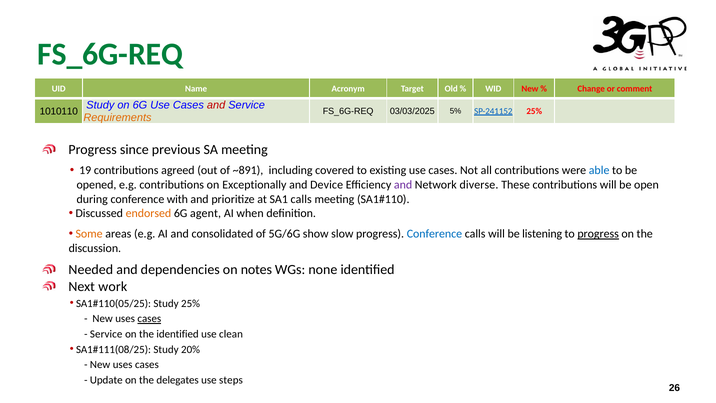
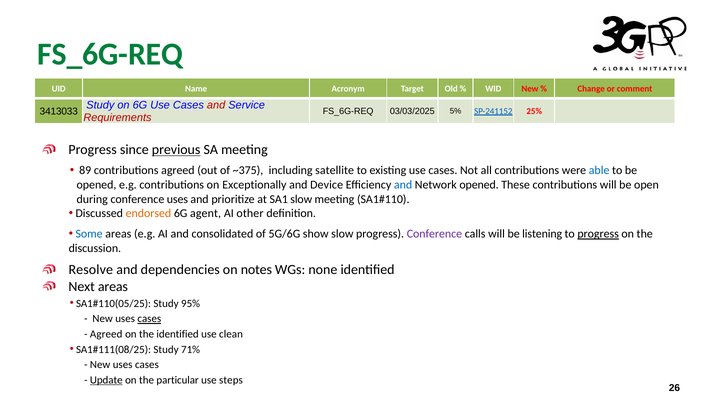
1010110: 1010110 -> 3413033
Requirements colour: orange -> red
previous underline: none -> present
19: 19 -> 89
~891: ~891 -> ~375
covered: covered -> satellite
and at (403, 185) colour: purple -> blue
Network diverse: diverse -> opened
conference with: with -> uses
SA1 calls: calls -> slow
when: when -> other
Some colour: orange -> blue
Conference at (434, 234) colour: blue -> purple
Needed: Needed -> Resolve
Next work: work -> areas
Study 25%: 25% -> 95%
Service at (106, 334): Service -> Agreed
20%: 20% -> 71%
Update underline: none -> present
delegates: delegates -> particular
